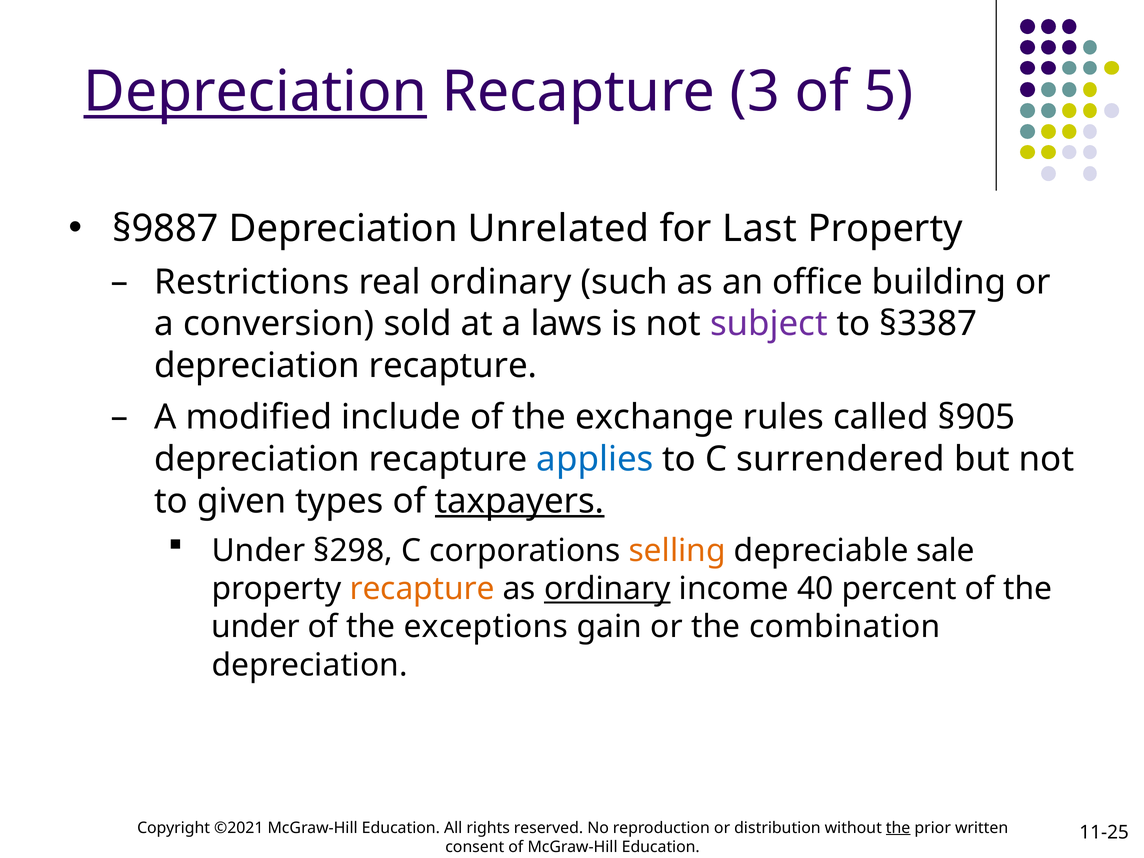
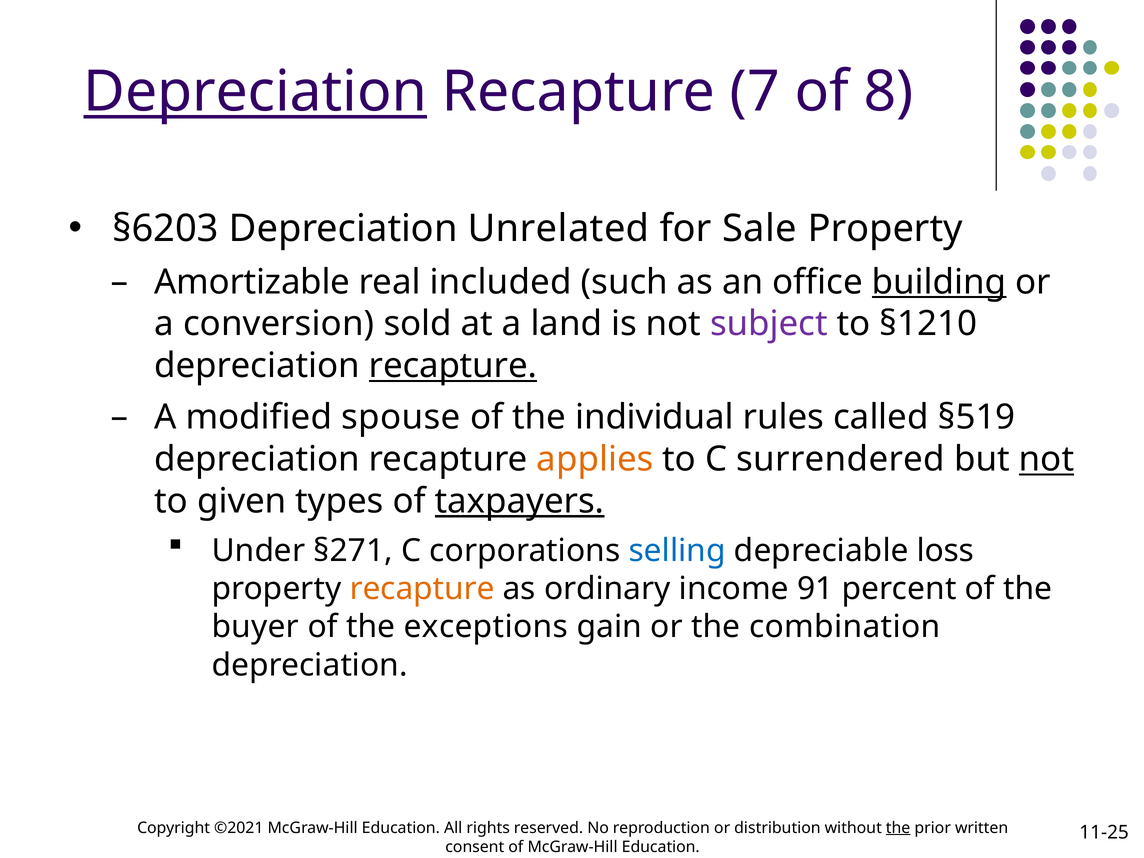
3: 3 -> 7
5: 5 -> 8
§9887: §9887 -> §6203
Last: Last -> Sale
Restrictions: Restrictions -> Amortizable
real ordinary: ordinary -> included
building underline: none -> present
laws: laws -> land
§3387: §3387 -> §1210
recapture at (453, 366) underline: none -> present
include: include -> spouse
exchange: exchange -> individual
§905: §905 -> §519
applies colour: blue -> orange
not at (1046, 459) underline: none -> present
§298: §298 -> §271
selling colour: orange -> blue
sale: sale -> loss
ordinary at (607, 589) underline: present -> none
40: 40 -> 91
under at (256, 627): under -> buyer
